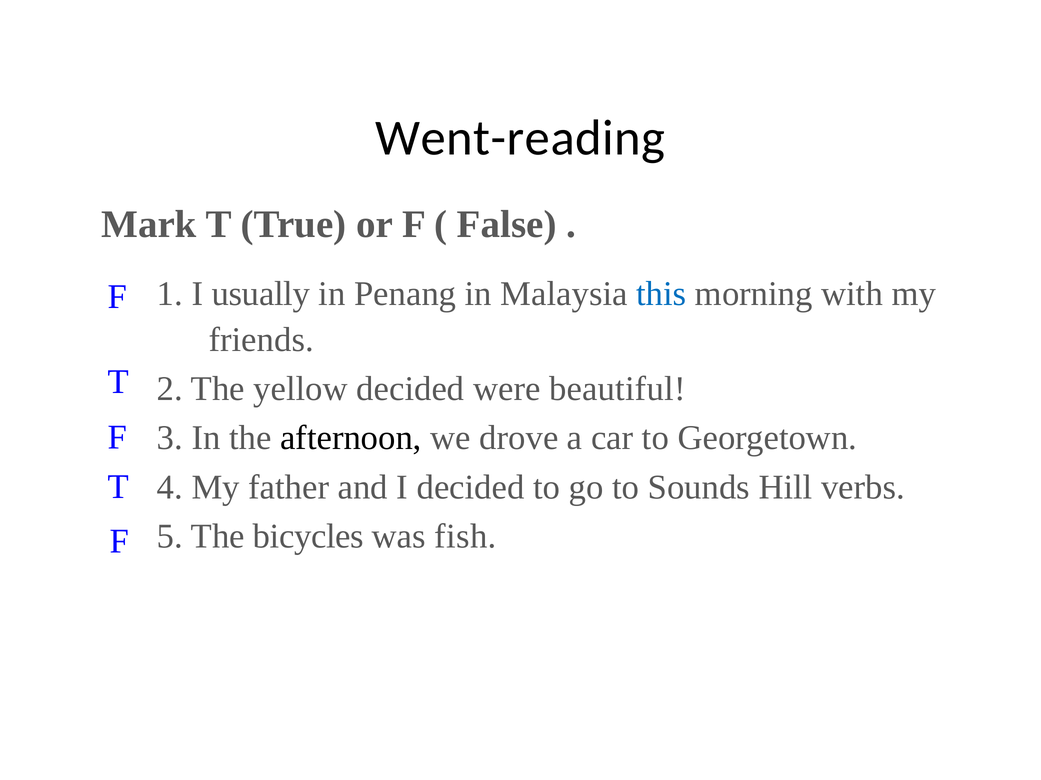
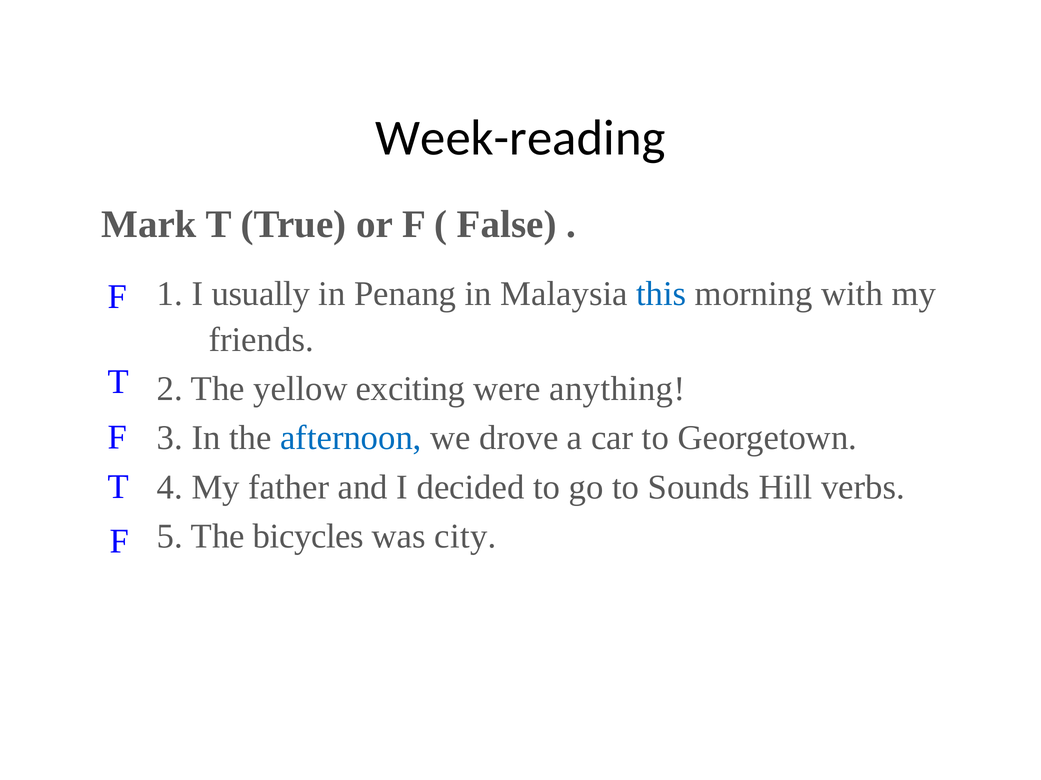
Went-reading: Went-reading -> Week-reading
yellow decided: decided -> exciting
beautiful: beautiful -> anything
afternoon colour: black -> blue
fish: fish -> city
